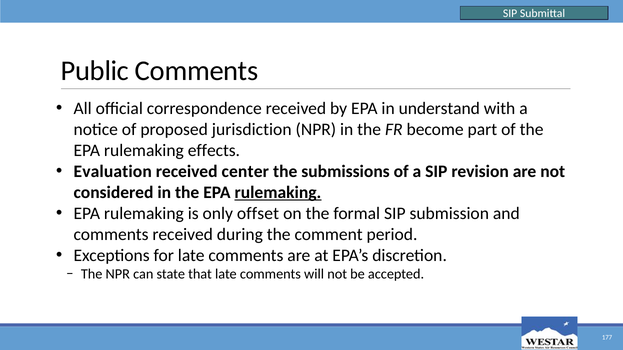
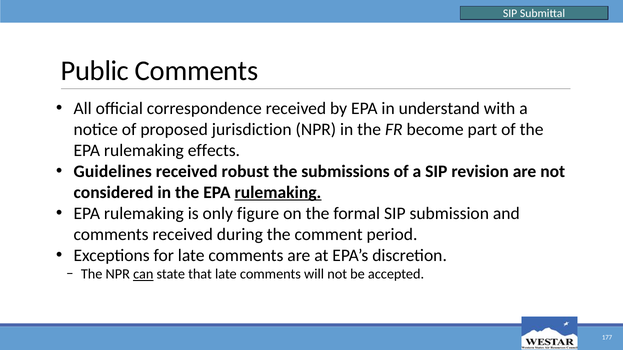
Evaluation: Evaluation -> Guidelines
center: center -> robust
offset: offset -> figure
can underline: none -> present
